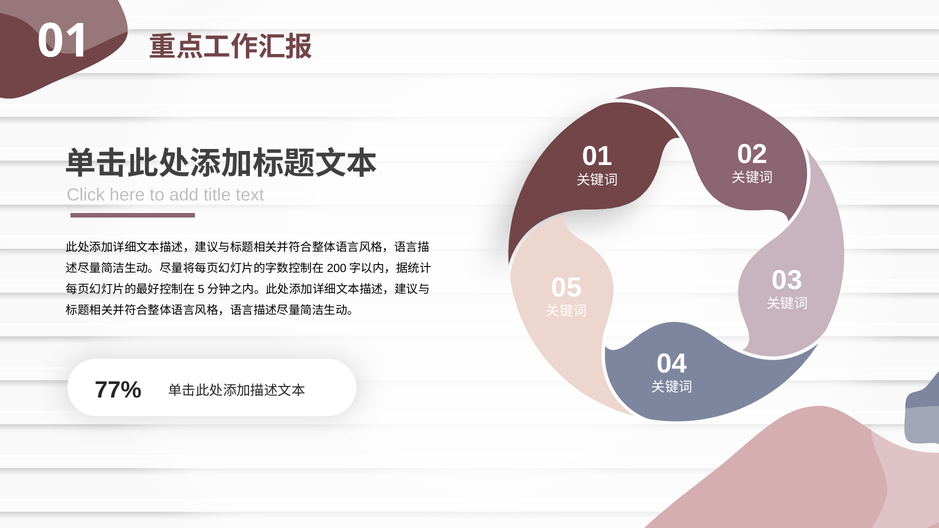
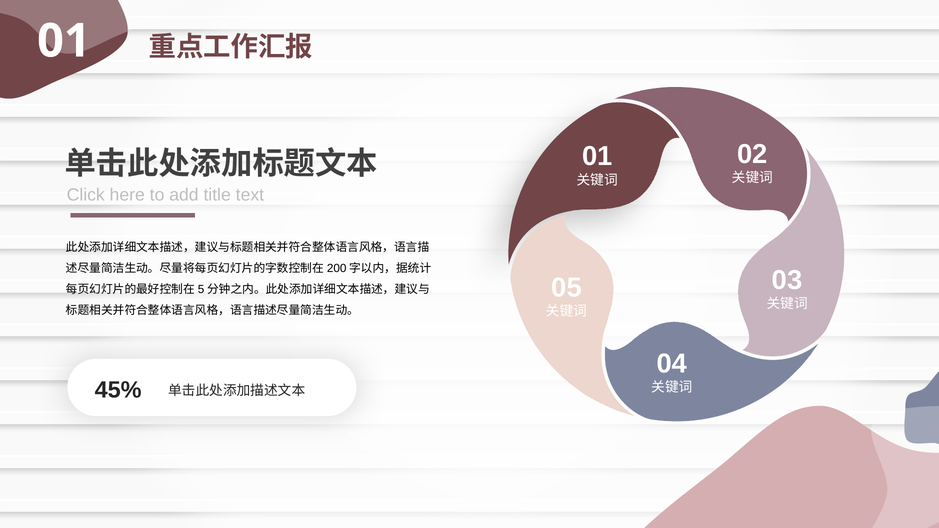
77%: 77% -> 45%
